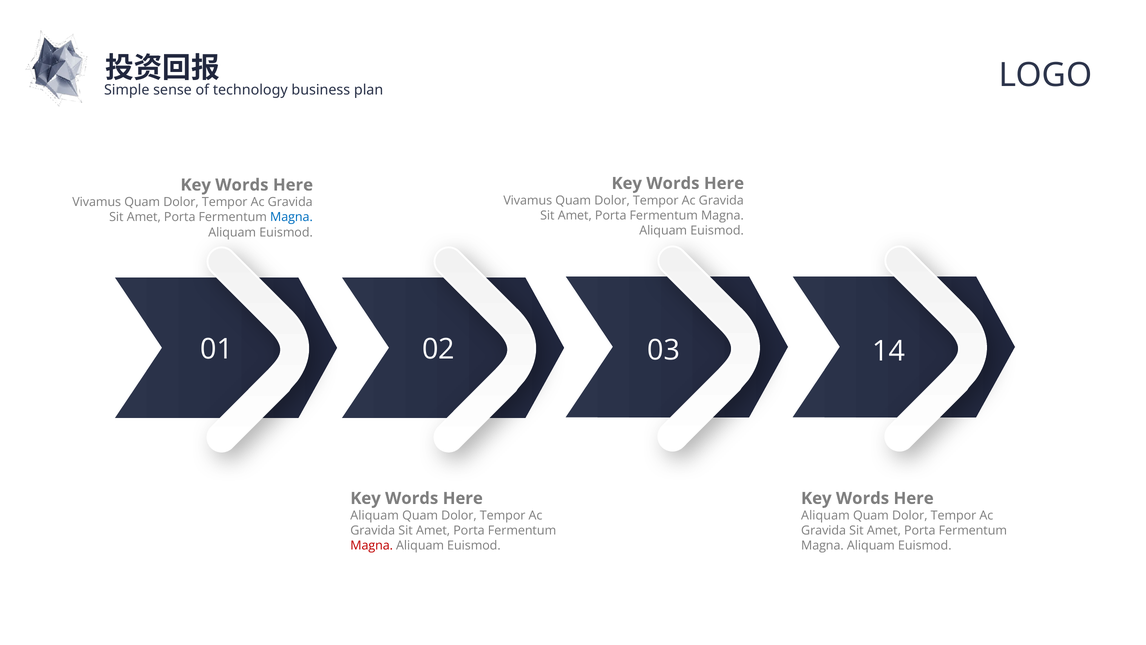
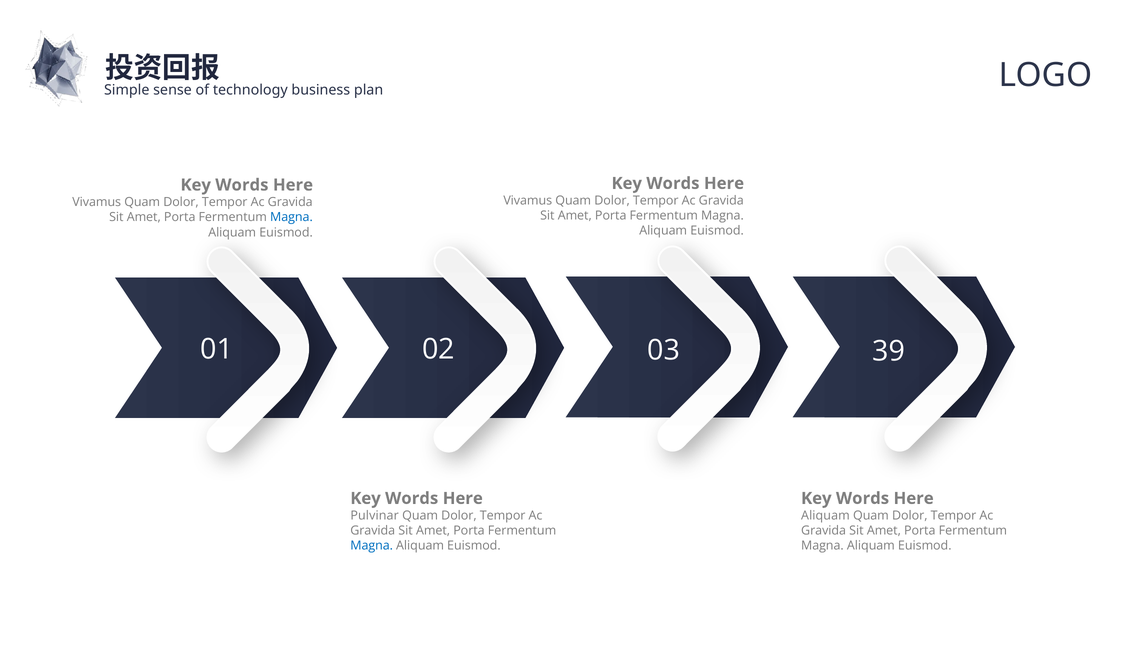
14: 14 -> 39
Aliquam at (375, 515): Aliquam -> Pulvinar
Magna at (372, 545) colour: red -> blue
